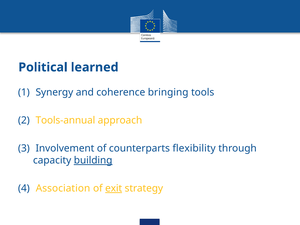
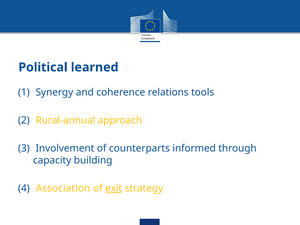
bringing: bringing -> relations
Tools-annual: Tools-annual -> Rural-annual
flexibility: flexibility -> informed
building underline: present -> none
